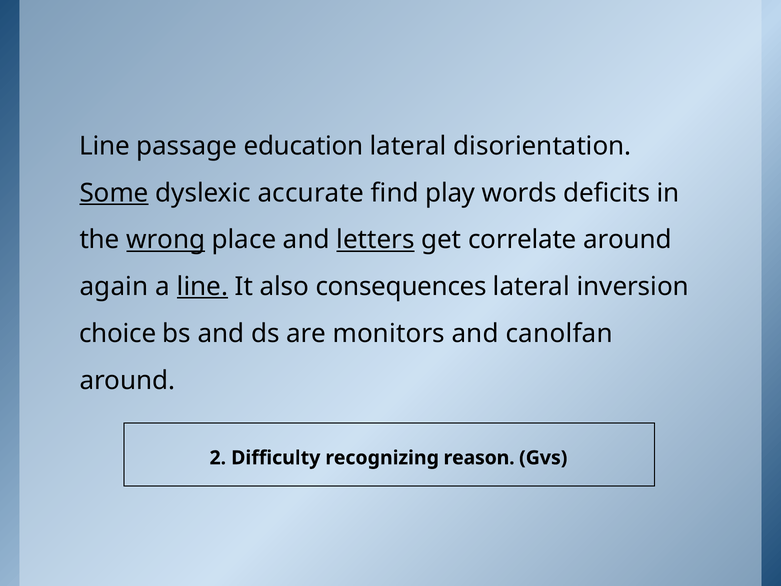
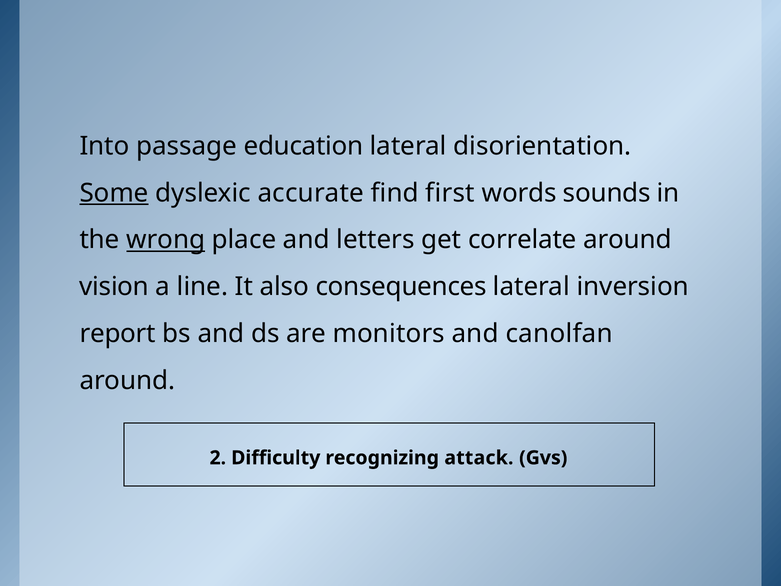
Line at (105, 146): Line -> Into
play: play -> first
deficits: deficits -> sounds
letters underline: present -> none
again: again -> vision
line at (202, 287) underline: present -> none
choice: choice -> report
reason: reason -> attack
